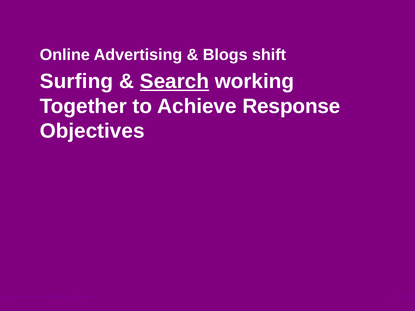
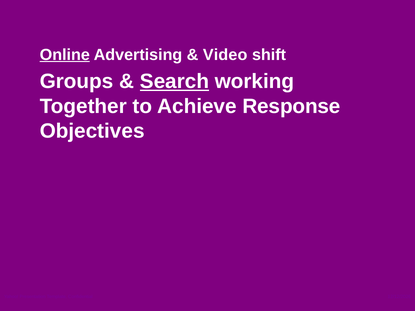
Online underline: none -> present
Blogs: Blogs -> Video
Surfing: Surfing -> Groups
